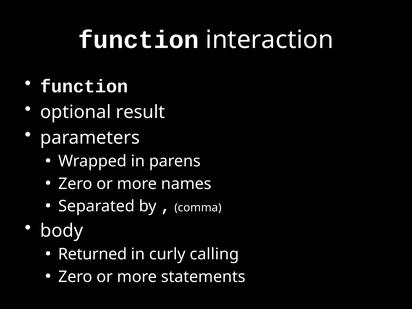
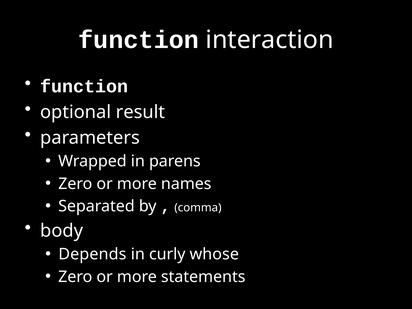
Returned: Returned -> Depends
calling: calling -> whose
